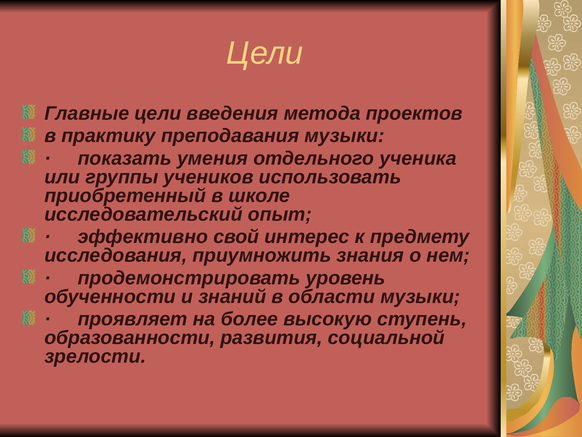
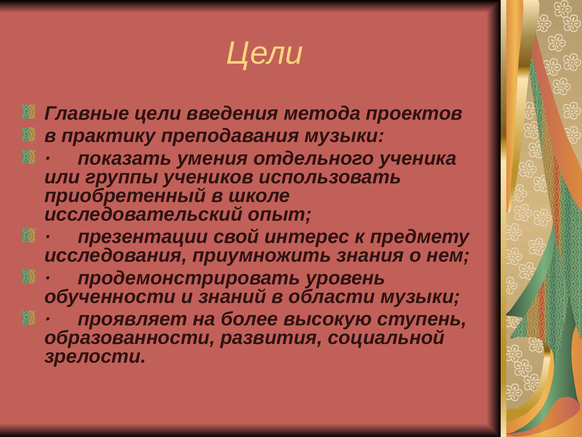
эффективно: эффективно -> презентации
